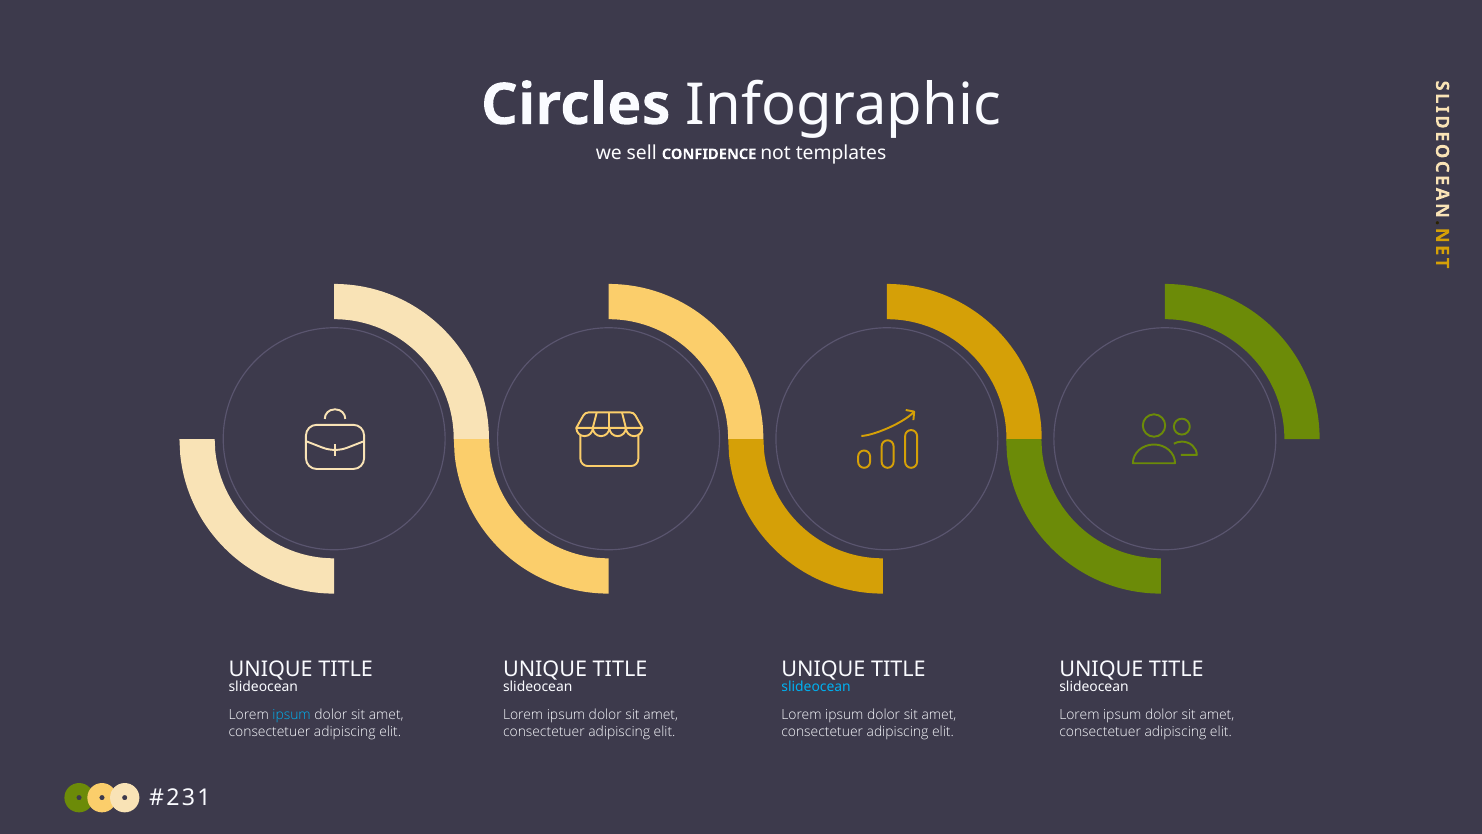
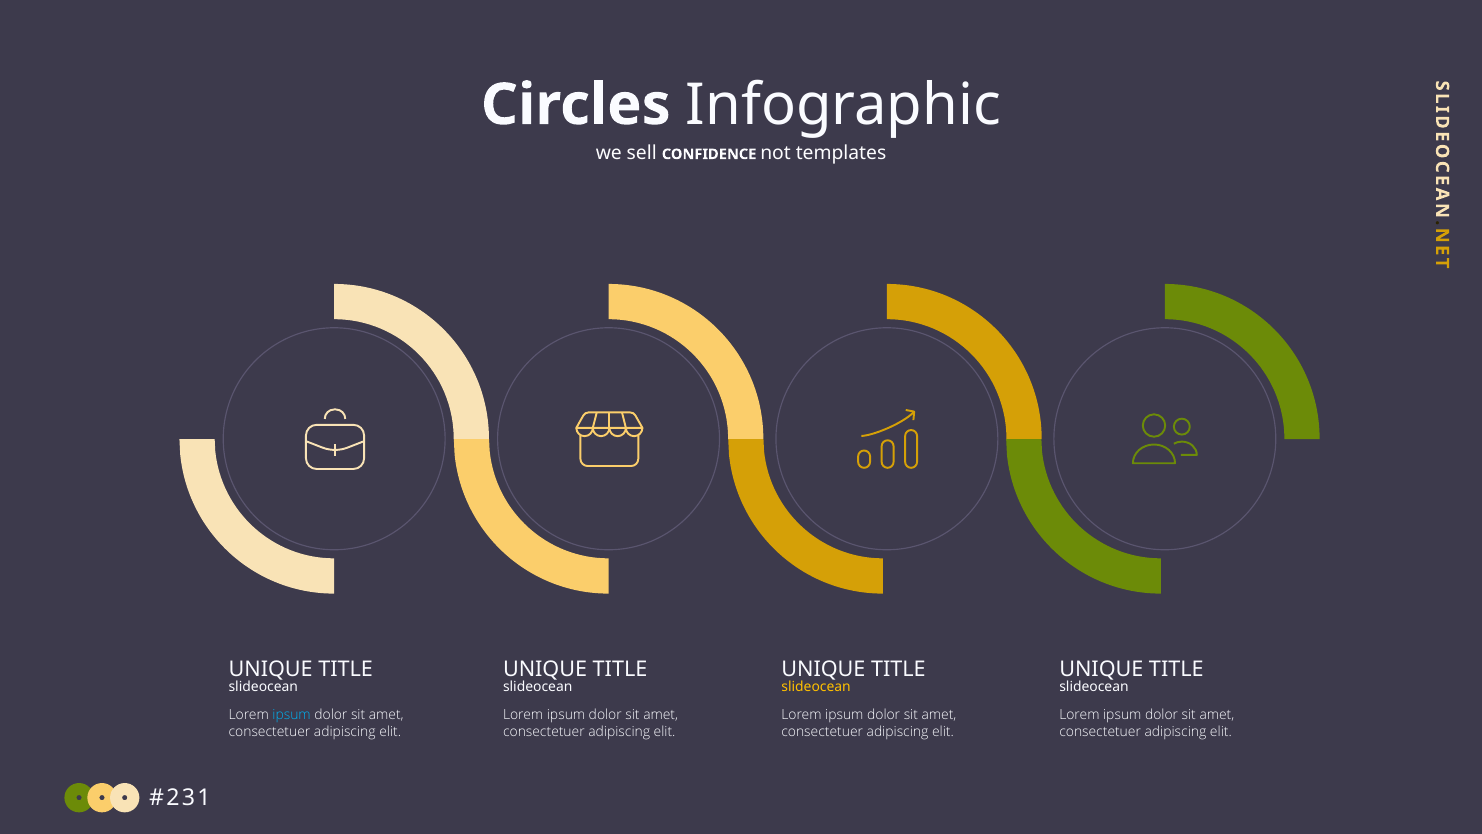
slideocean at (816, 686) colour: light blue -> yellow
